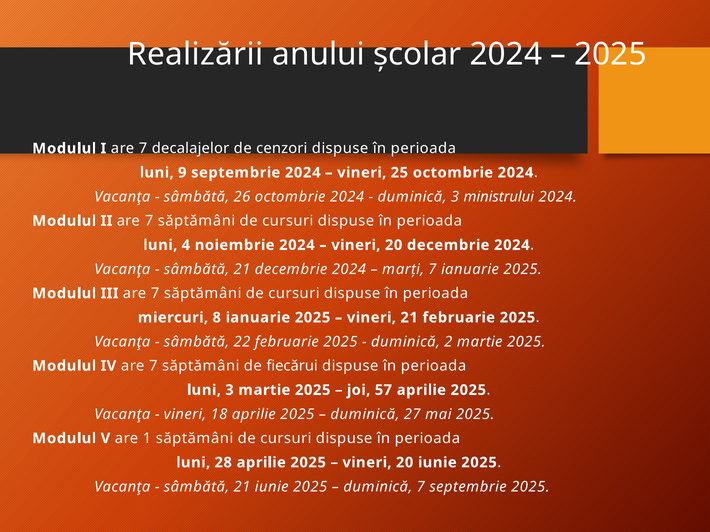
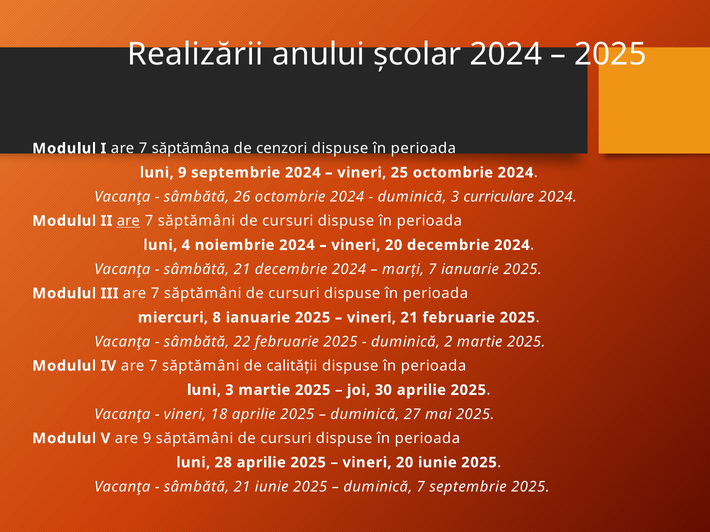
decalajelor: decalajelor -> săptămâna
ministrului: ministrului -> curriculare
are at (128, 221) underline: none -> present
fiecărui: fiecărui -> calității
57: 57 -> 30
are 1: 1 -> 9
